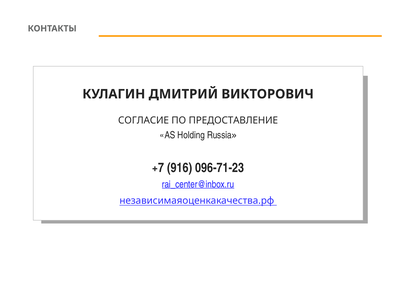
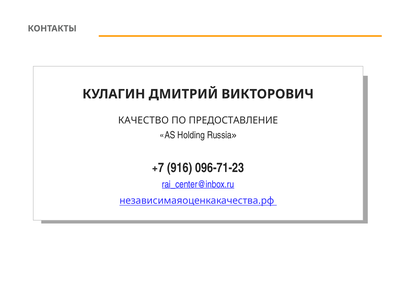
СОГЛАСИЕ: СОГЛАСИЕ -> КАЧЕСТВО
